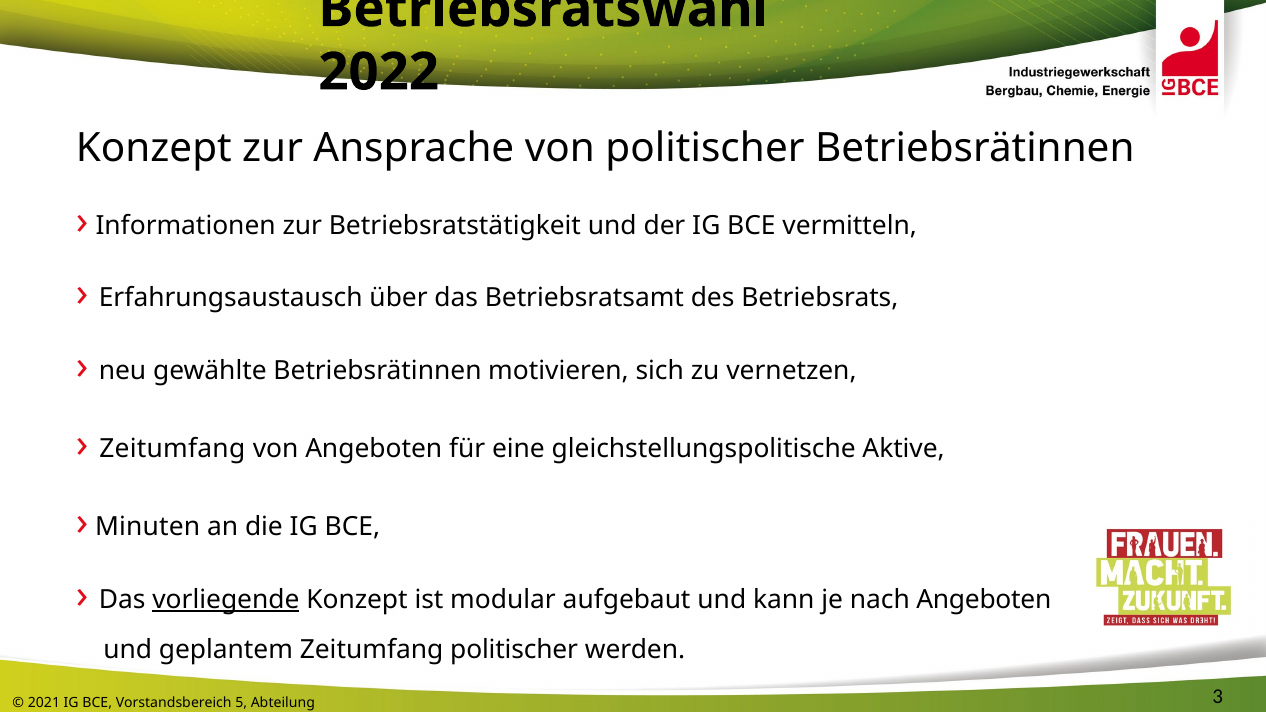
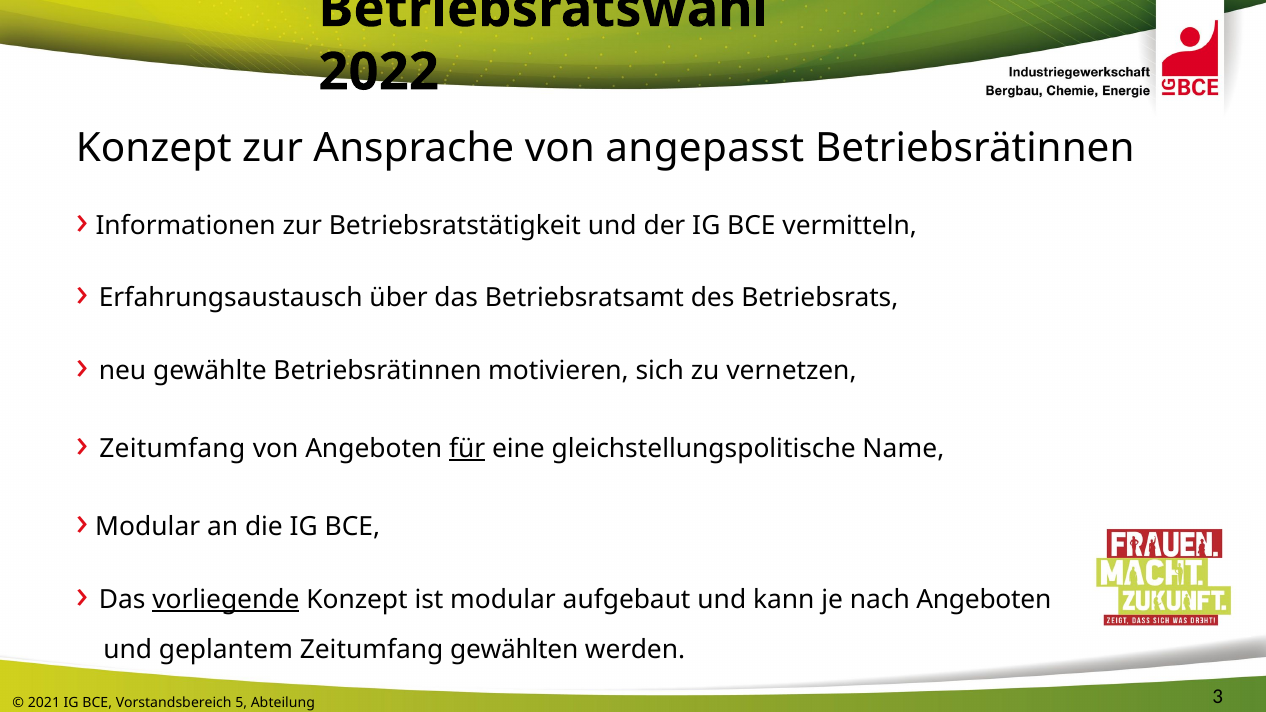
von politischer: politischer -> angepasst
für underline: none -> present
Aktive: Aktive -> Name
Minuten at (148, 527): Minuten -> Modular
Zeitumfang politischer: politischer -> gewählten
